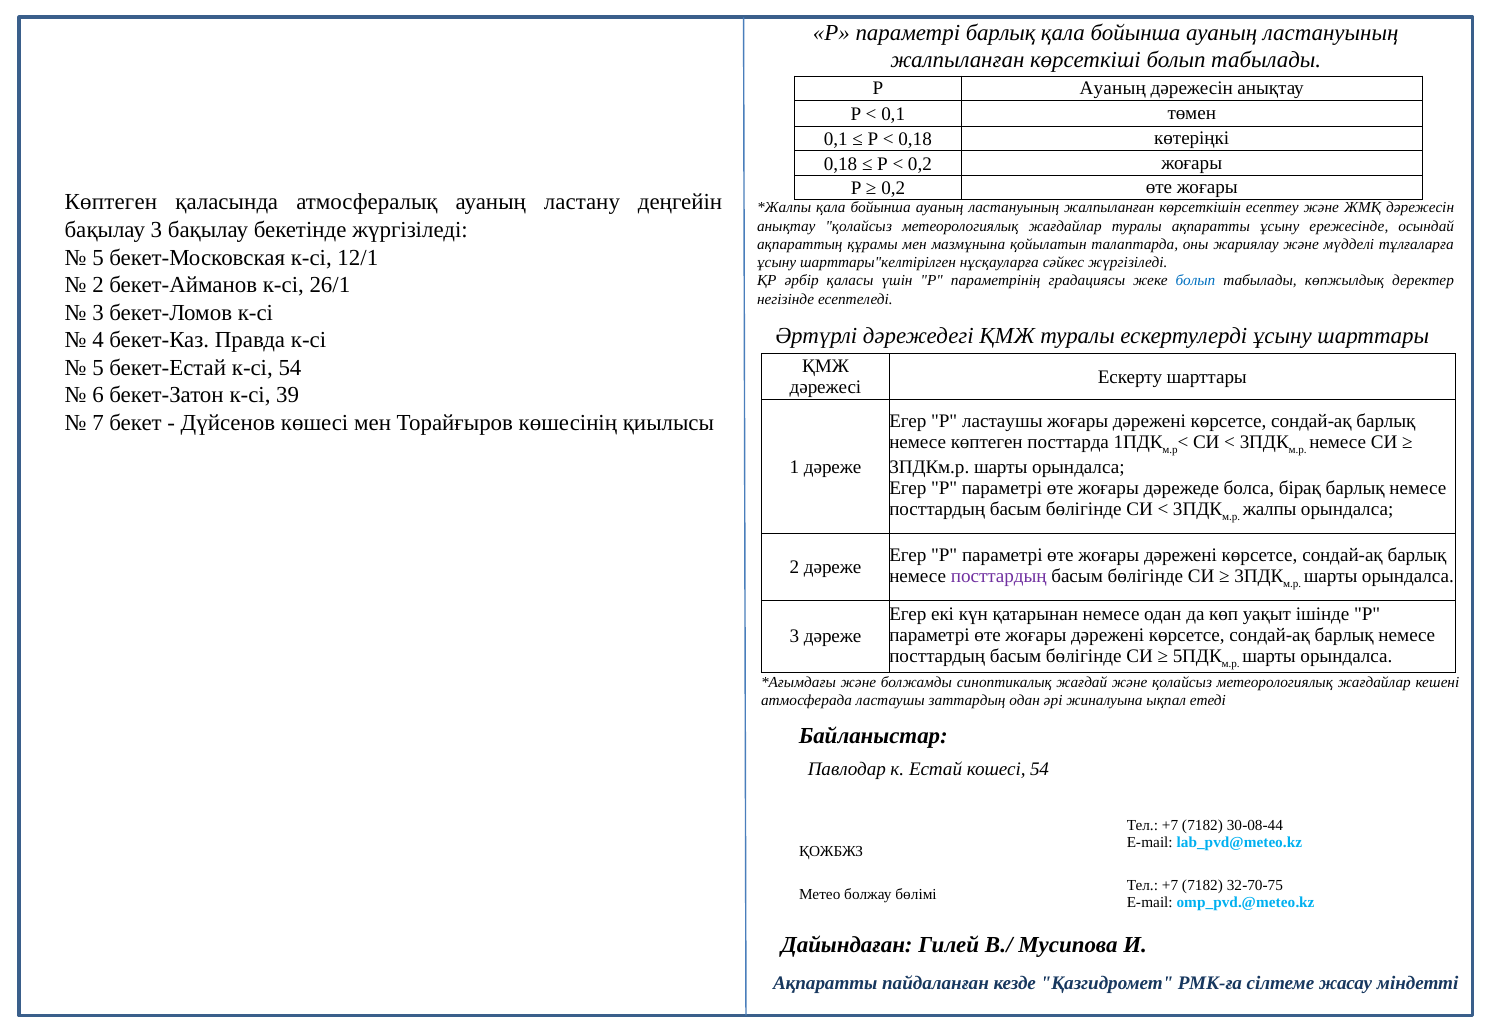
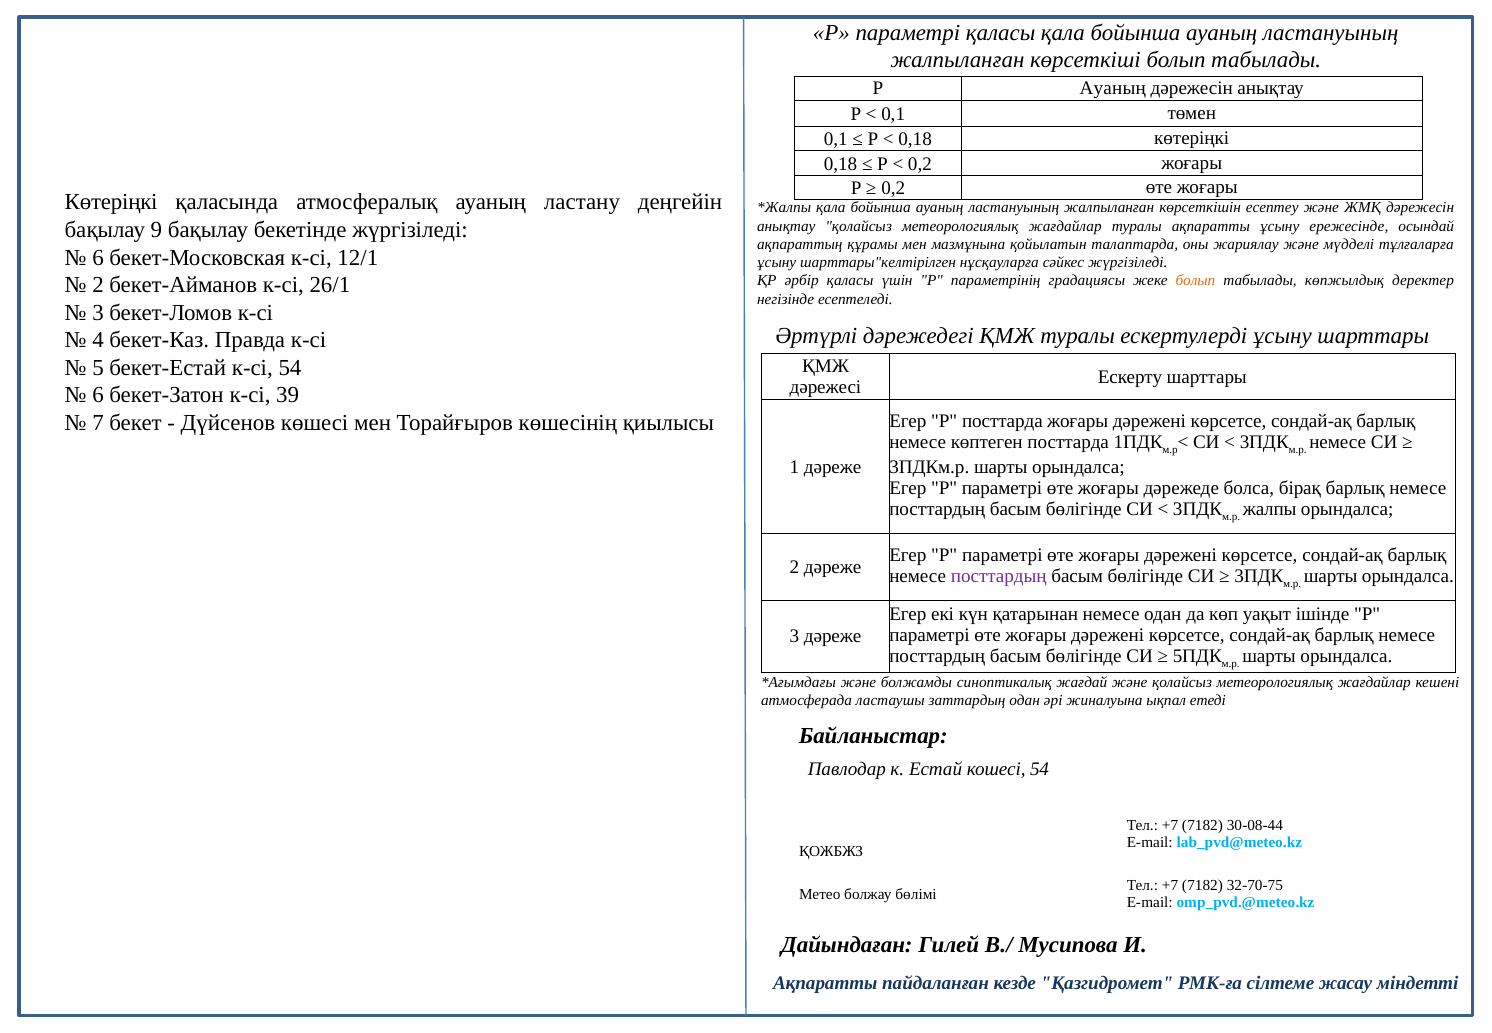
параметрі барлық: барлық -> қаласы
Көптеген at (111, 202): Көптеген -> Көтеріңкі
бақылау 3: 3 -> 9
5 at (98, 257): 5 -> 6
болып at (1195, 281) colour: blue -> orange
Р ластаушы: ластаушы -> посттарда
